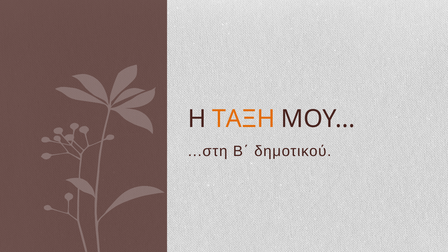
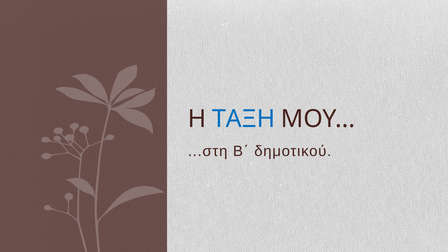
ΤΑΞΗ colour: orange -> blue
